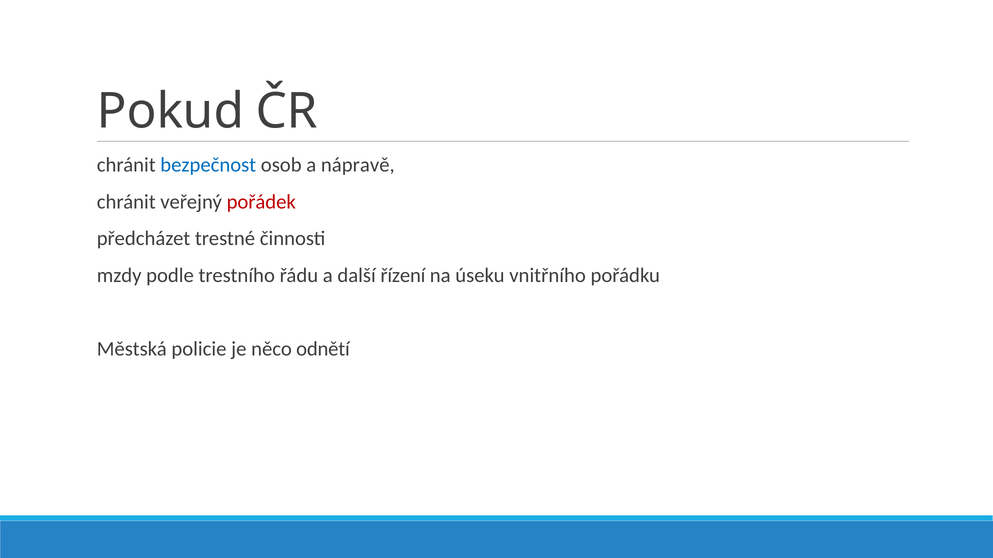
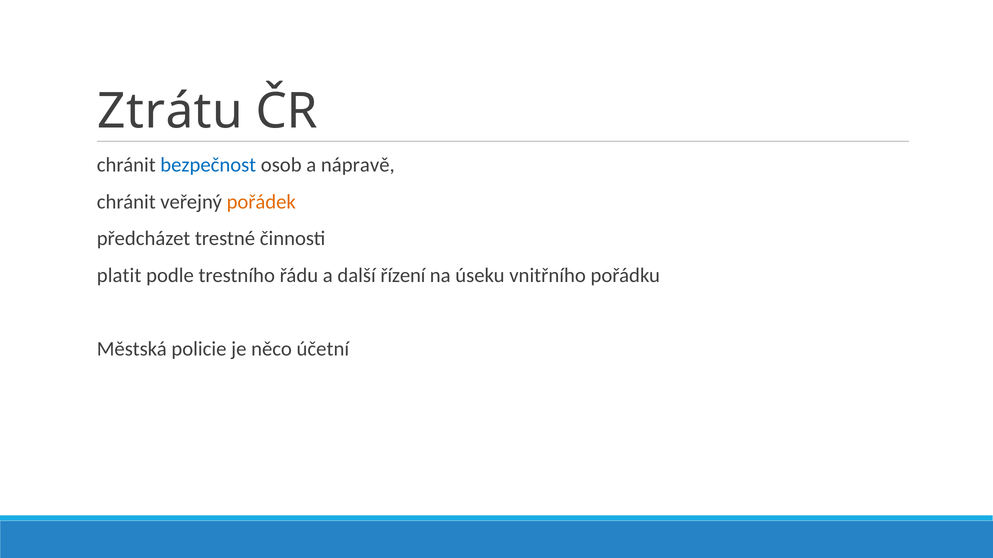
Pokud: Pokud -> Ztrátu
pořádek colour: red -> orange
mzdy: mzdy -> platit
odnětí: odnětí -> účetní
